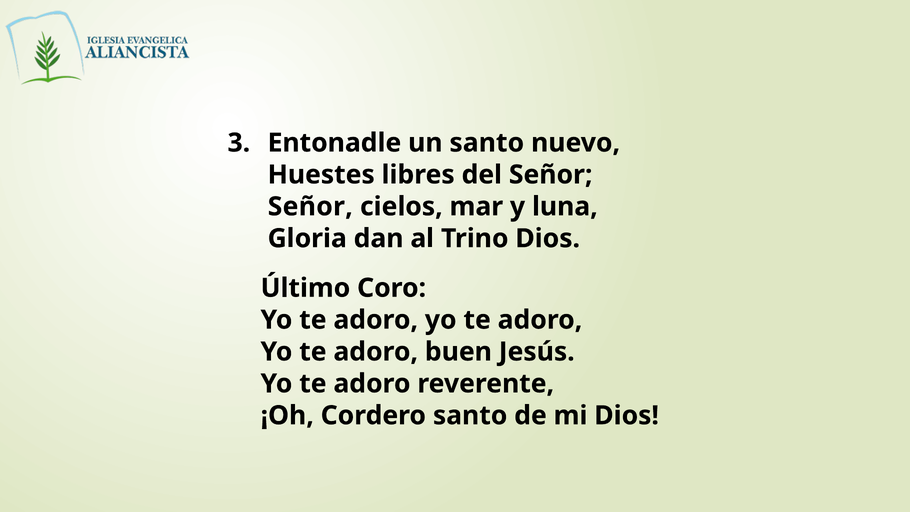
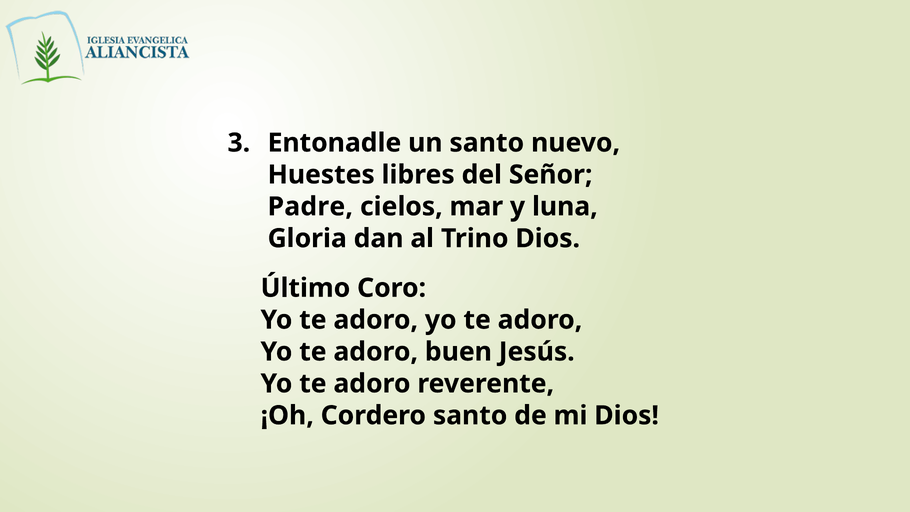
Señor at (310, 207): Señor -> Padre
